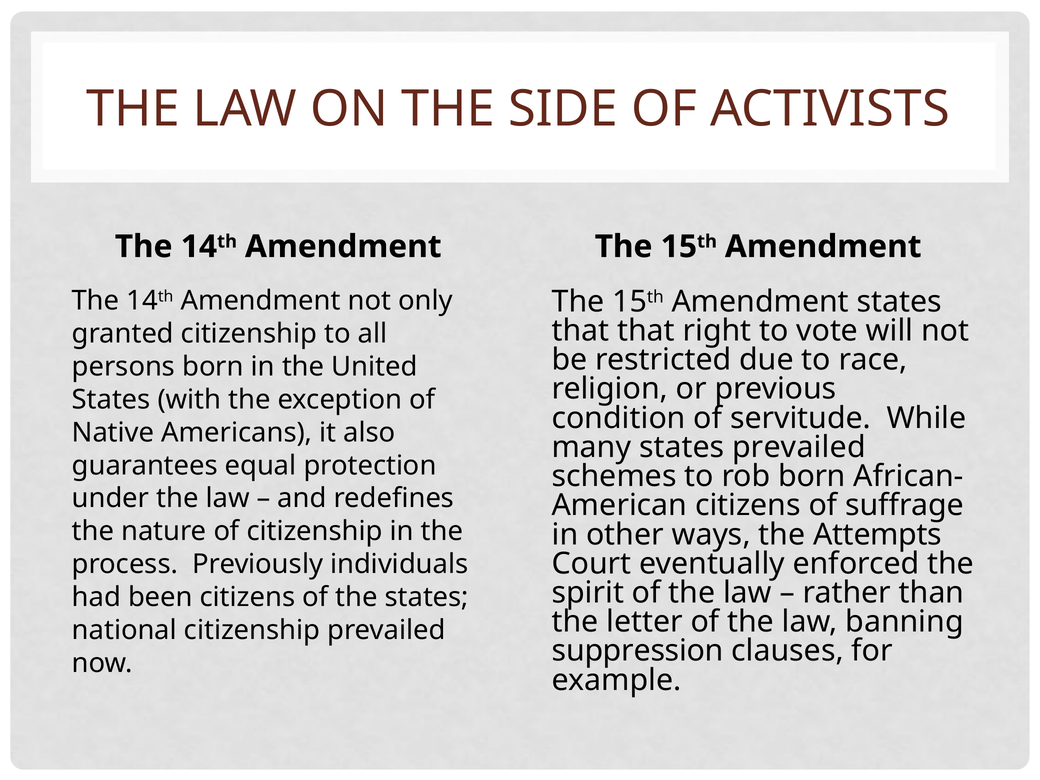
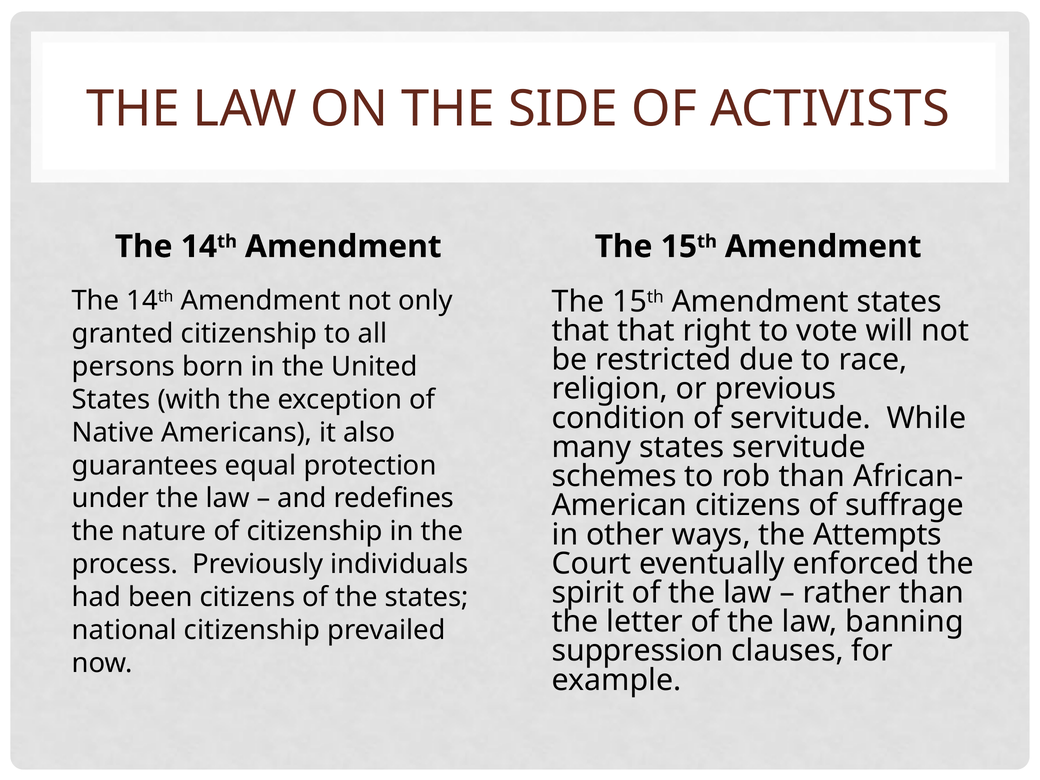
states prevailed: prevailed -> servitude
rob born: born -> than
